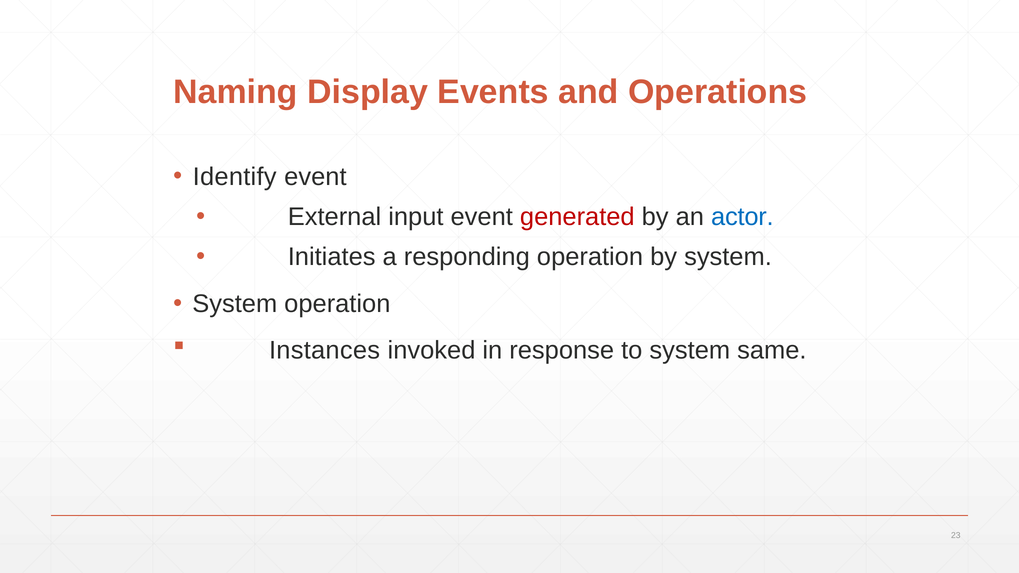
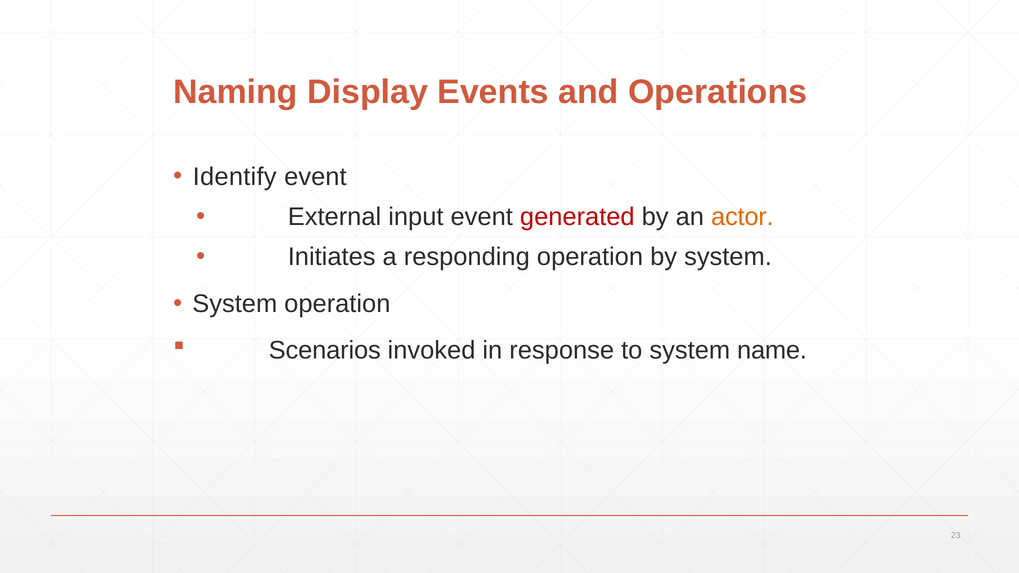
actor colour: blue -> orange
Instances: Instances -> Scenarios
same: same -> name
